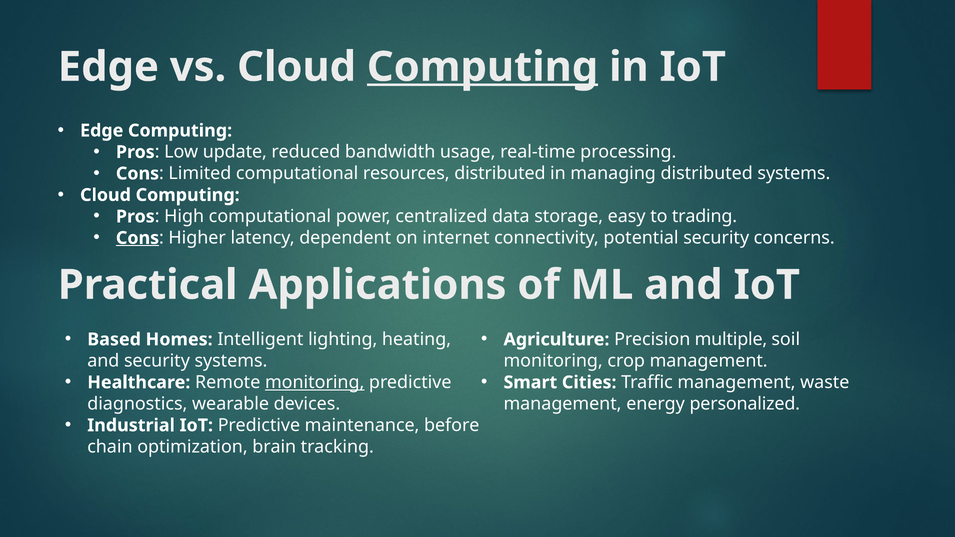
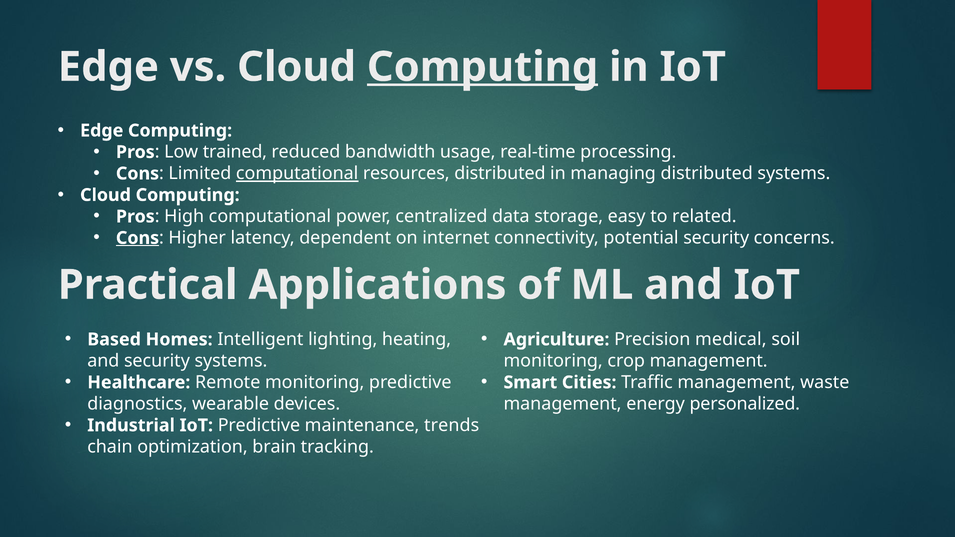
update: update -> trained
computational at (297, 174) underline: none -> present
trading: trading -> related
multiple: multiple -> medical
monitoring at (315, 383) underline: present -> none
before: before -> trends
